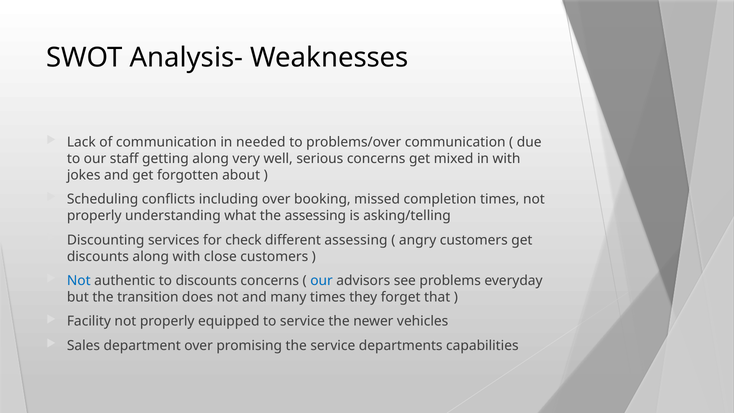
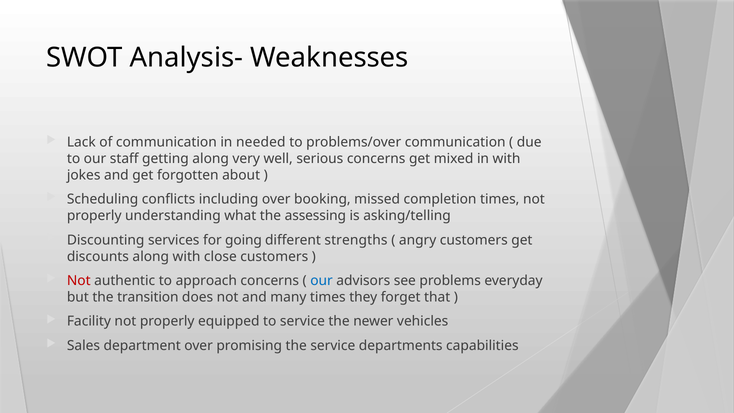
check: check -> going
different assessing: assessing -> strengths
Not at (79, 281) colour: blue -> red
to discounts: discounts -> approach
